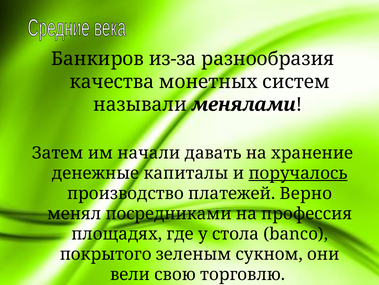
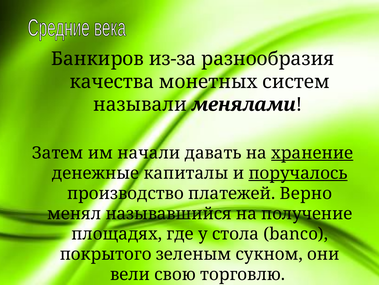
хранение underline: none -> present
посредниками: посредниками -> называвшийся
профессия: профессия -> получение
